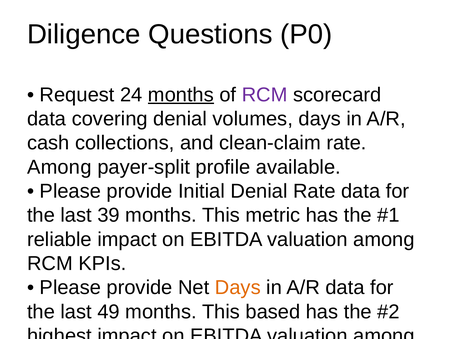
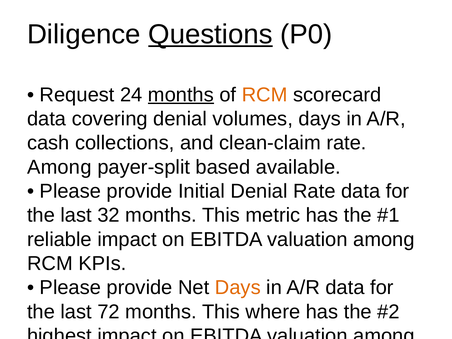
Questions underline: none -> present
RCM at (265, 95) colour: purple -> orange
profile: profile -> based
39: 39 -> 32
49: 49 -> 72
based: based -> where
